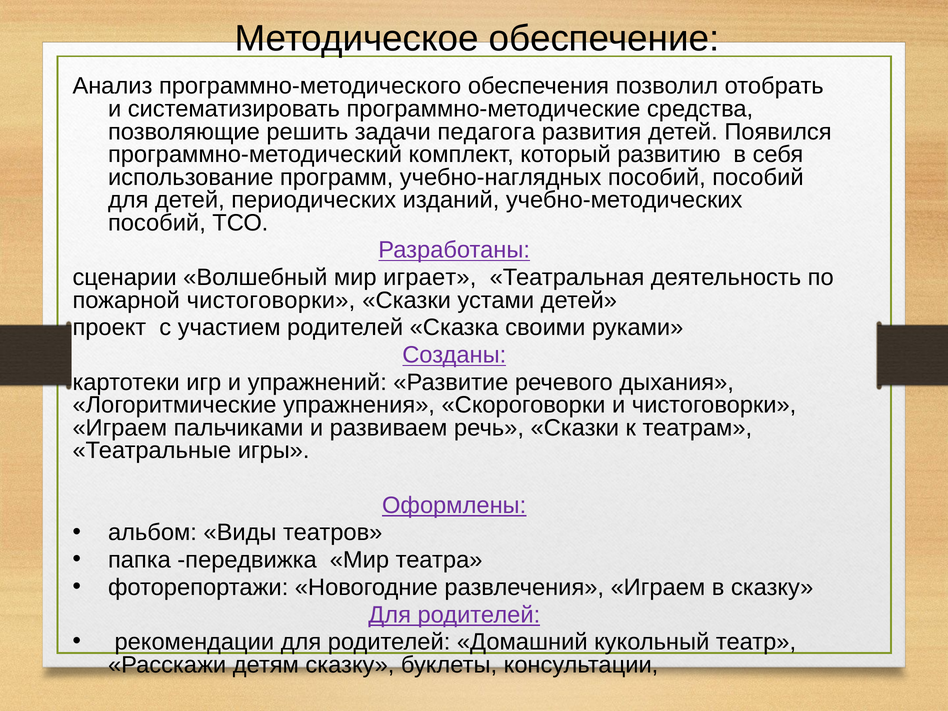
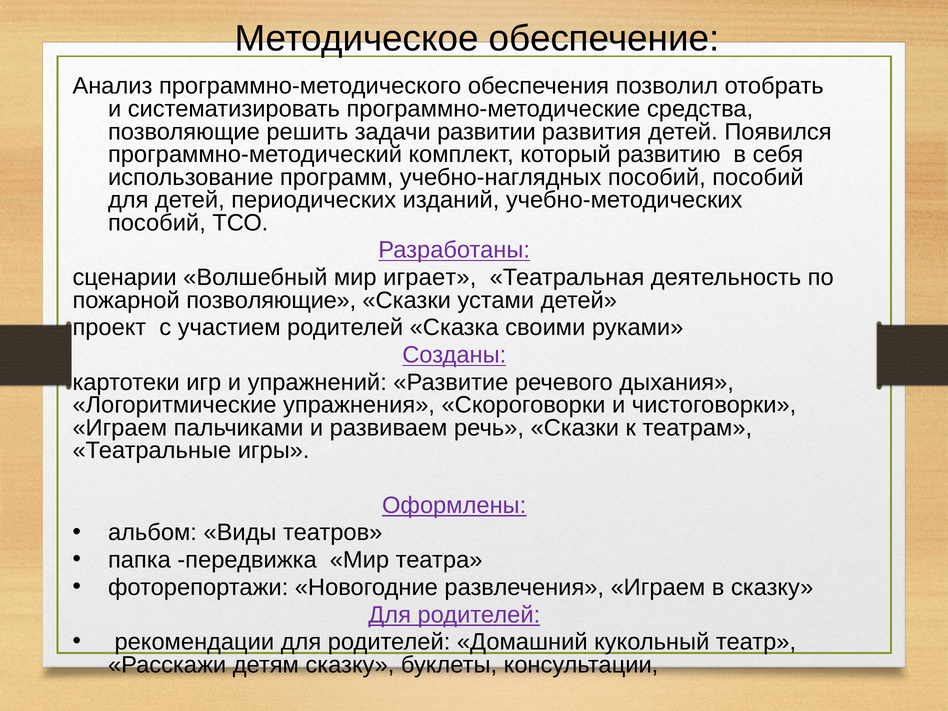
педагога: педагога -> развитии
пожарной чистоговорки: чистоговорки -> позволяющие
